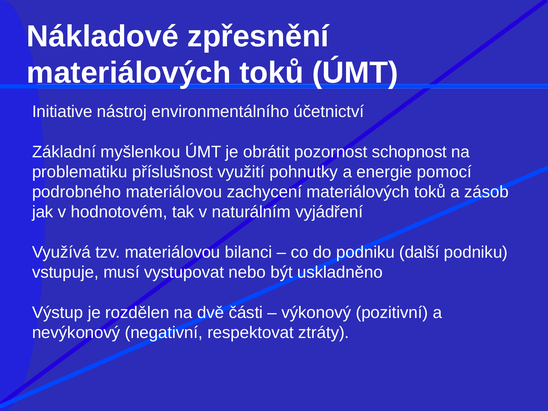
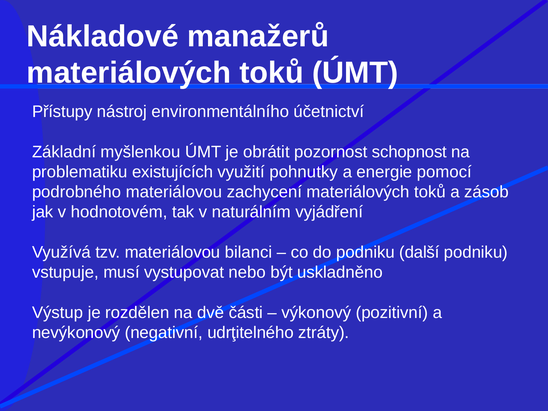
zpřesnění: zpřesnění -> manažerů
Initiative: Initiative -> Přístupy
příslušnost: příslušnost -> existujících
respektovat: respektovat -> udrţitelného
